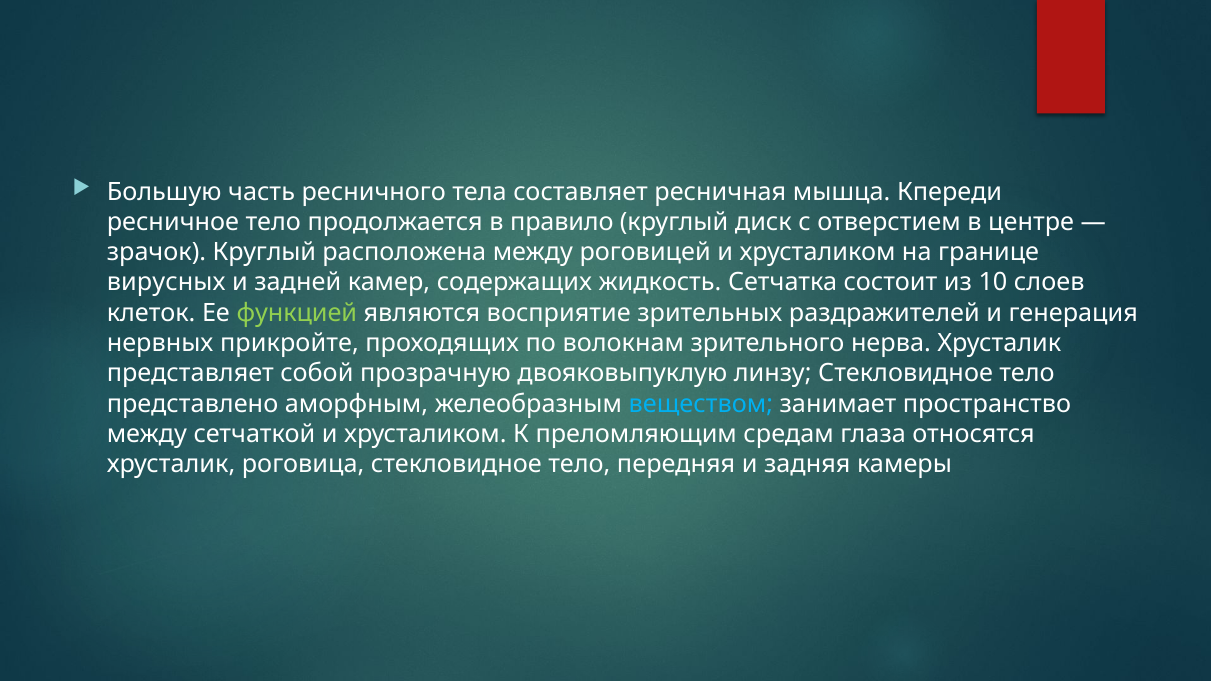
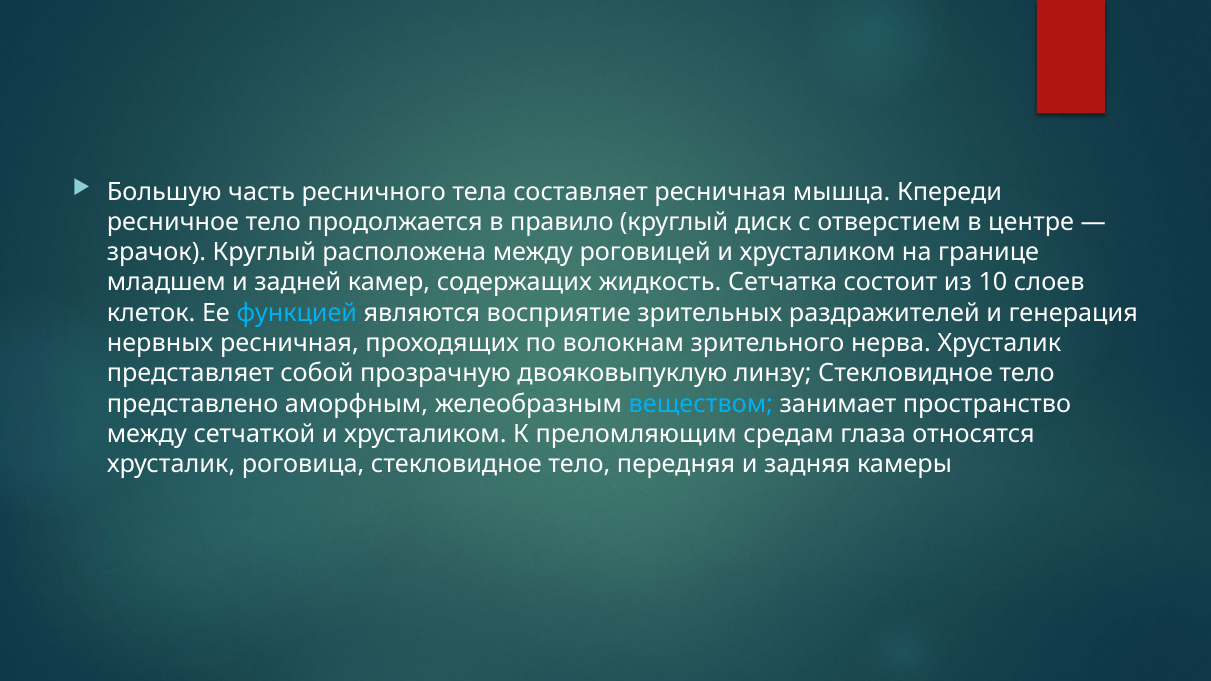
вирусных: вирусных -> младшем
функцией colour: light green -> light blue
нервных прикройте: прикройте -> ресничная
